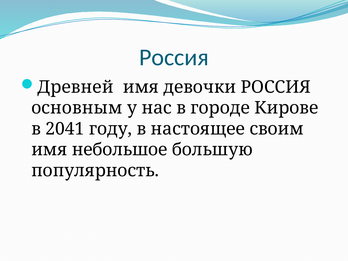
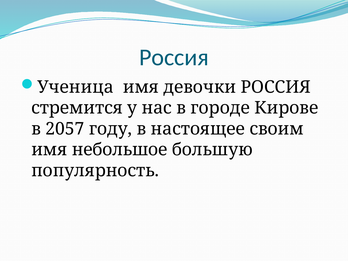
Древней: Древней -> Ученица
основным: основным -> стремится
2041: 2041 -> 2057
